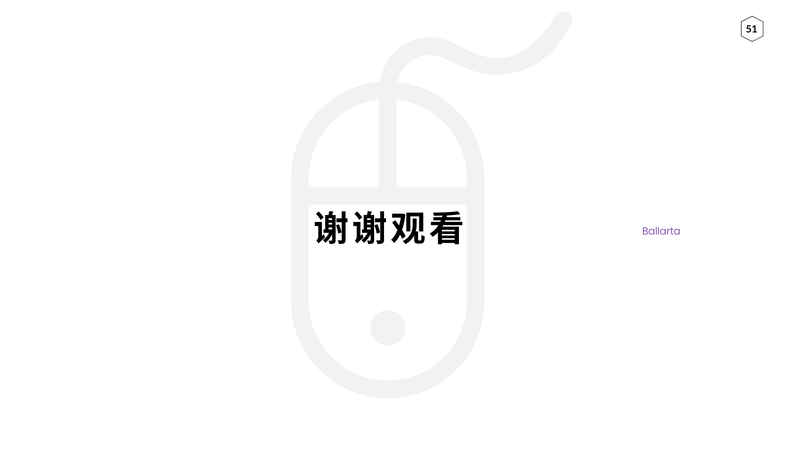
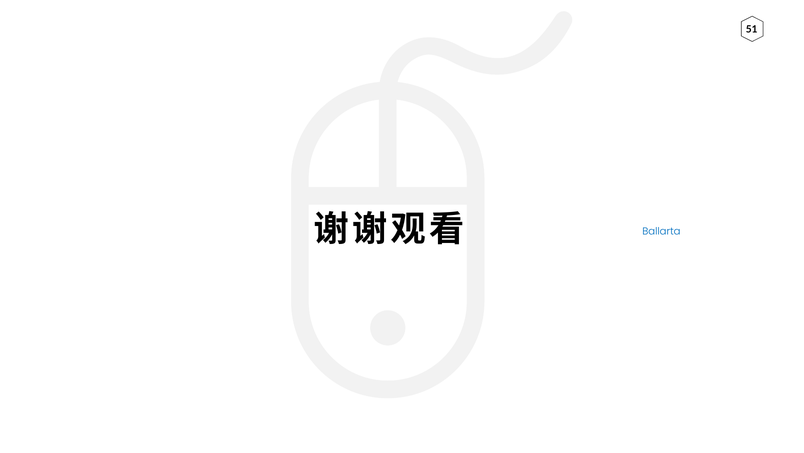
Ballarta colour: purple -> blue
